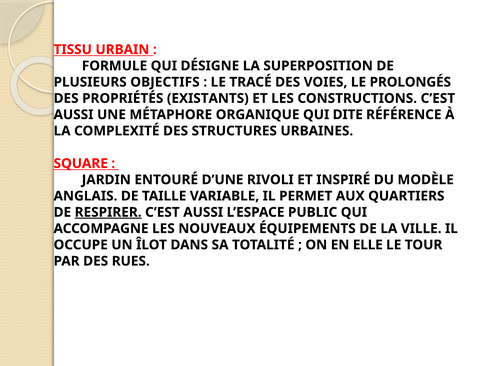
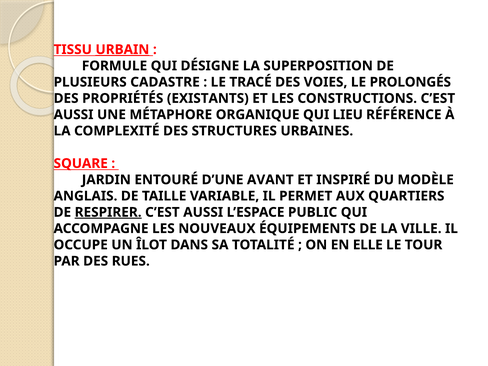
URBAIN underline: none -> present
OBJECTIFS: OBJECTIFS -> CADASTRE
DITE: DITE -> LIEU
RIVOLI: RIVOLI -> AVANT
